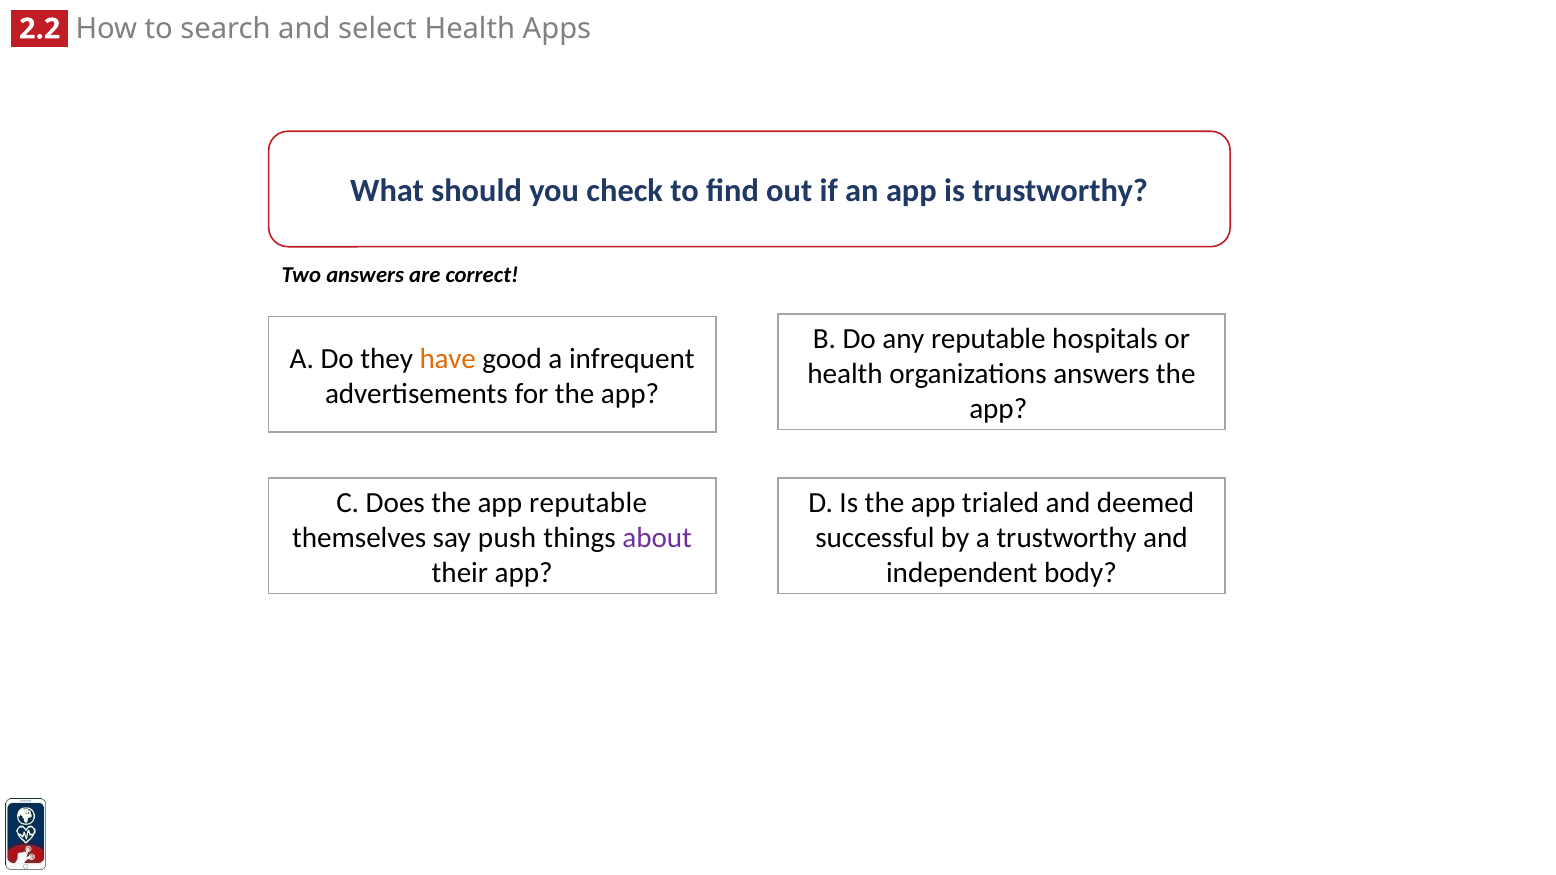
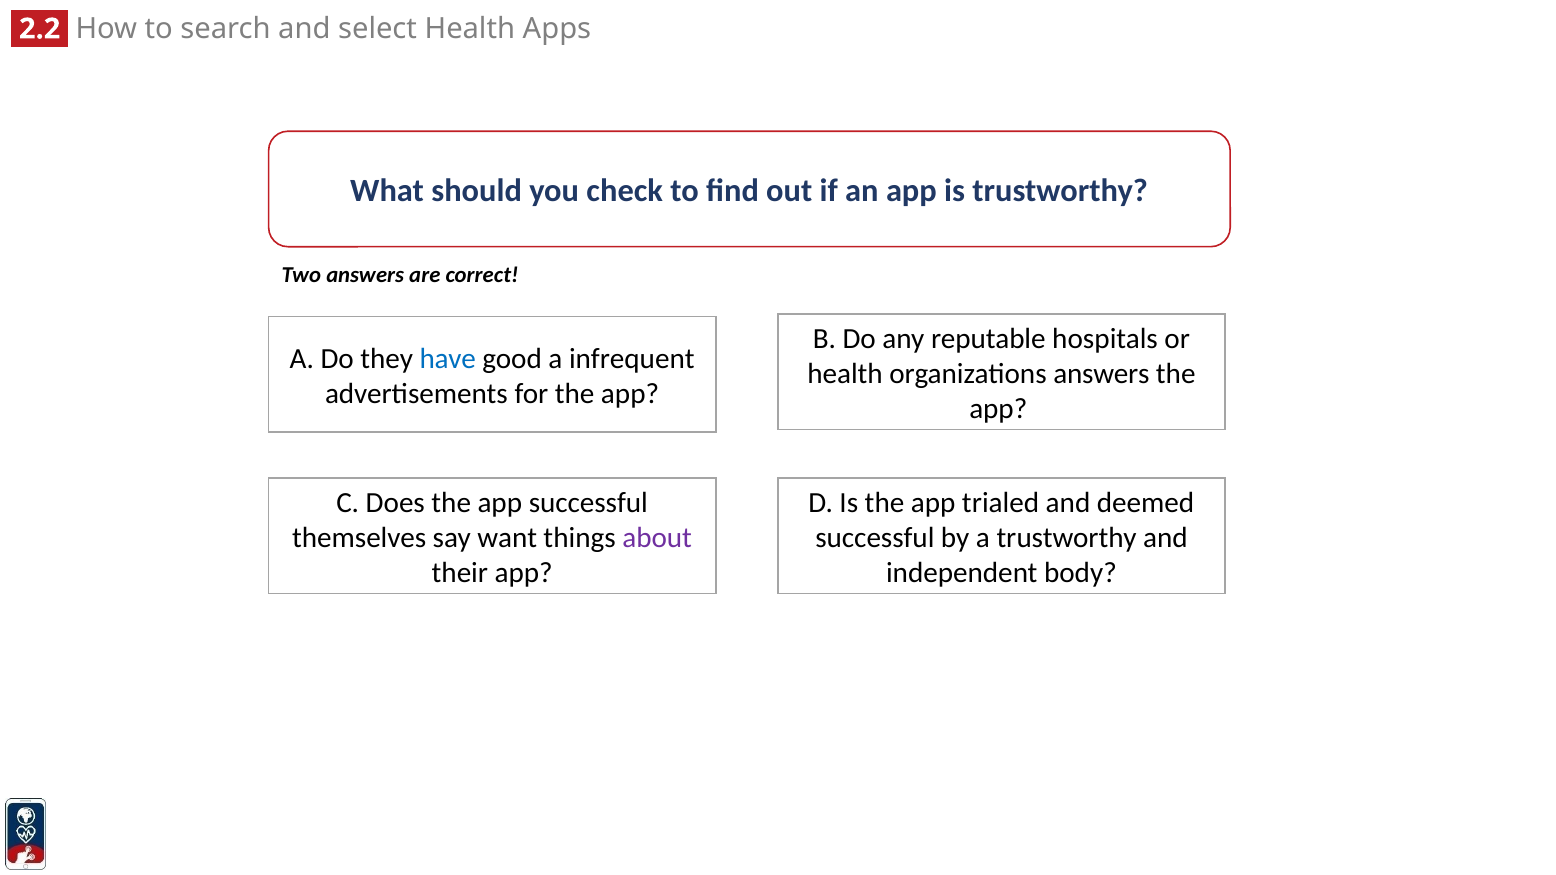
have colour: orange -> blue
app reputable: reputable -> successful
push: push -> want
